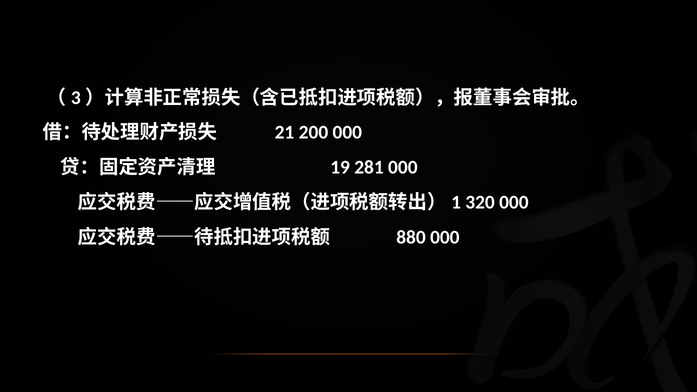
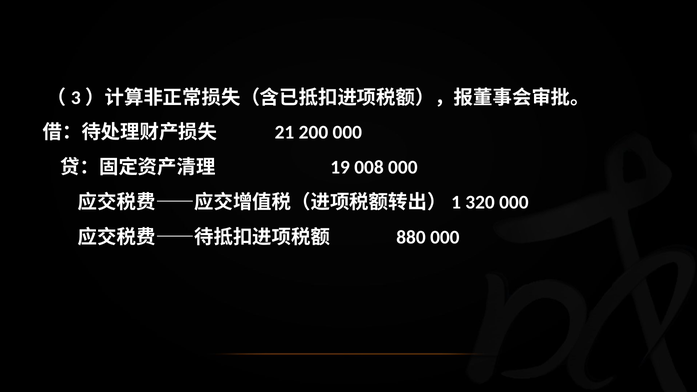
281: 281 -> 008
